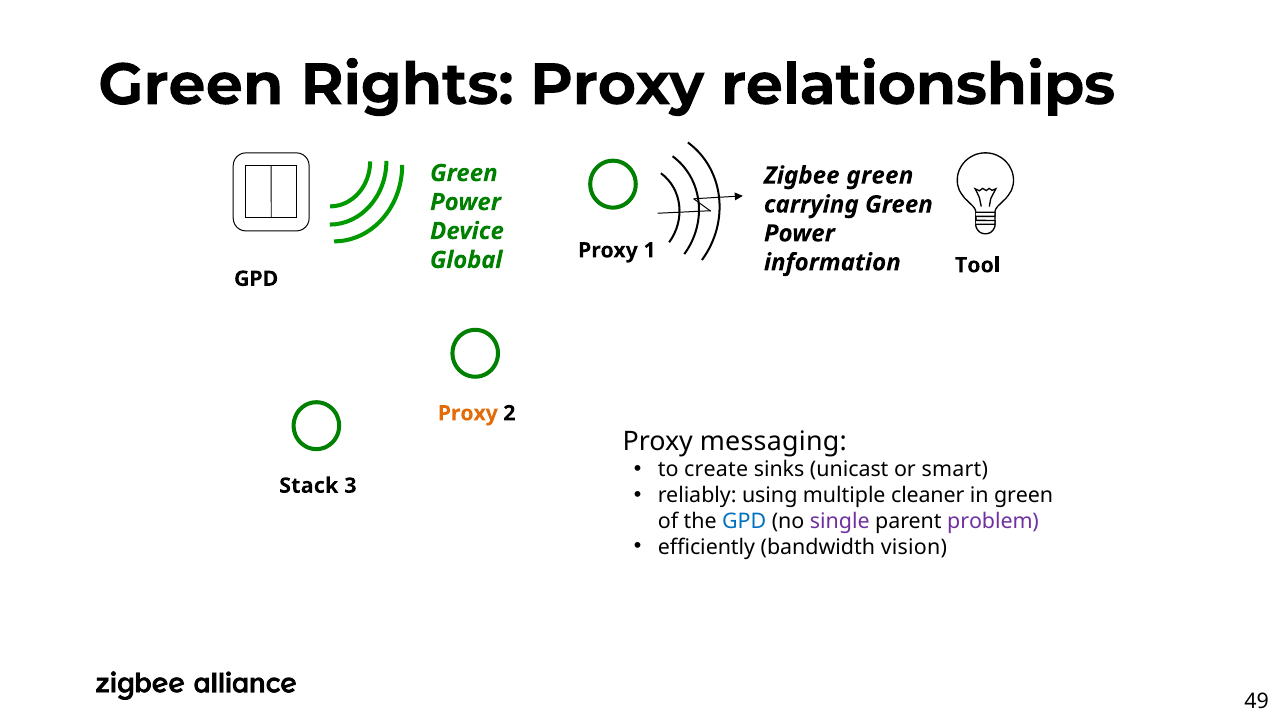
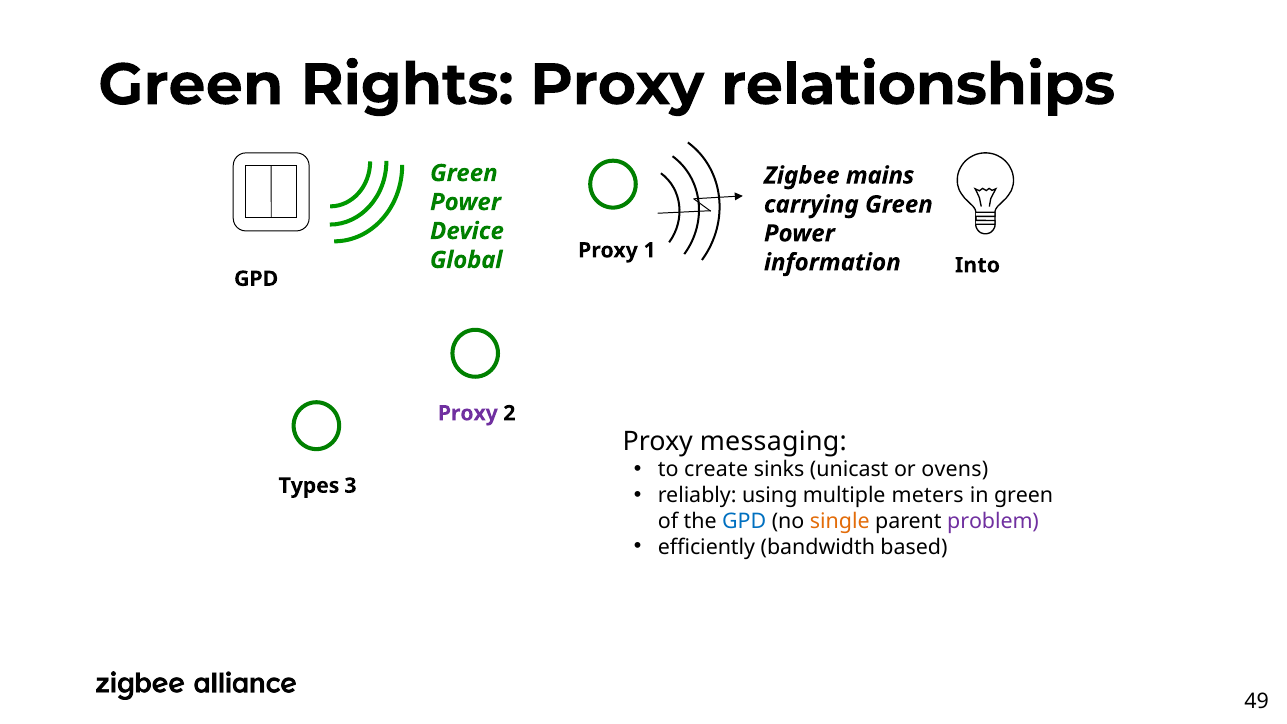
Zigbee green: green -> mains
Tool: Tool -> Into
Proxy at (468, 413) colour: orange -> purple
smart: smart -> ovens
Stack: Stack -> Types
cleaner: cleaner -> meters
single colour: purple -> orange
vision: vision -> based
